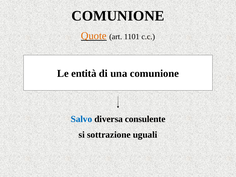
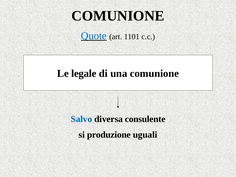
Quote colour: orange -> blue
entità: entità -> legale
sottrazione: sottrazione -> produzione
